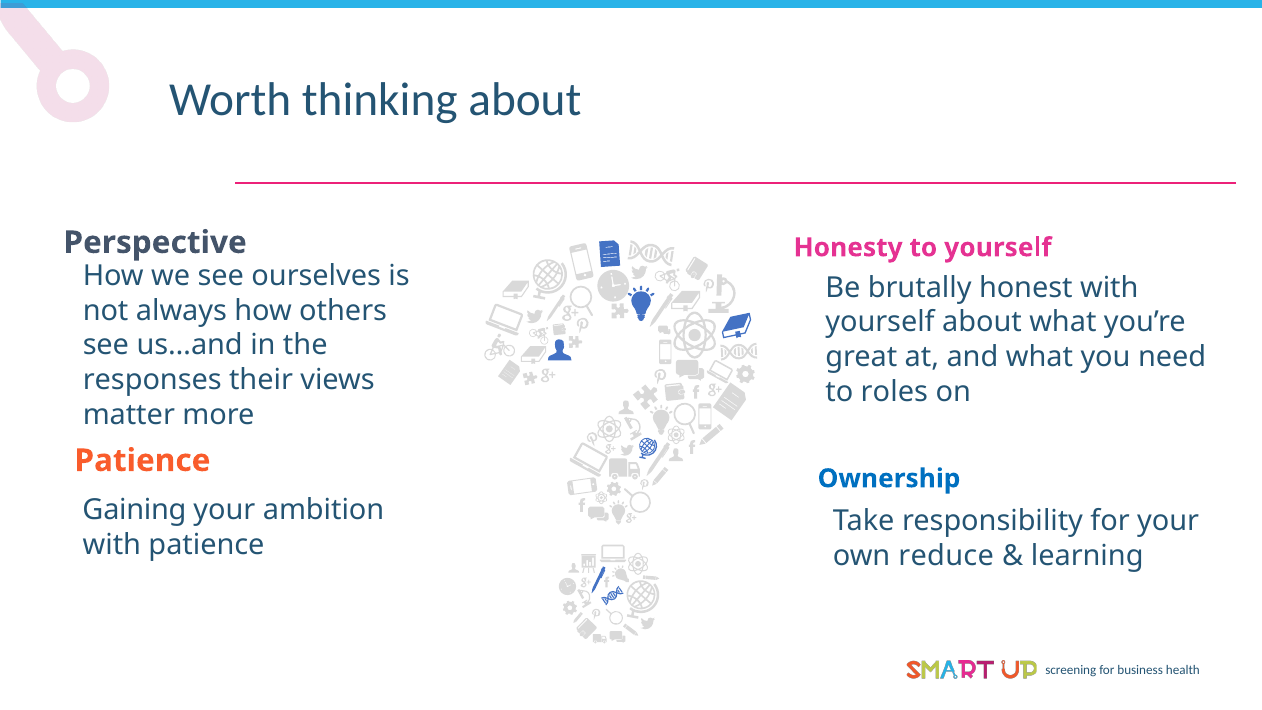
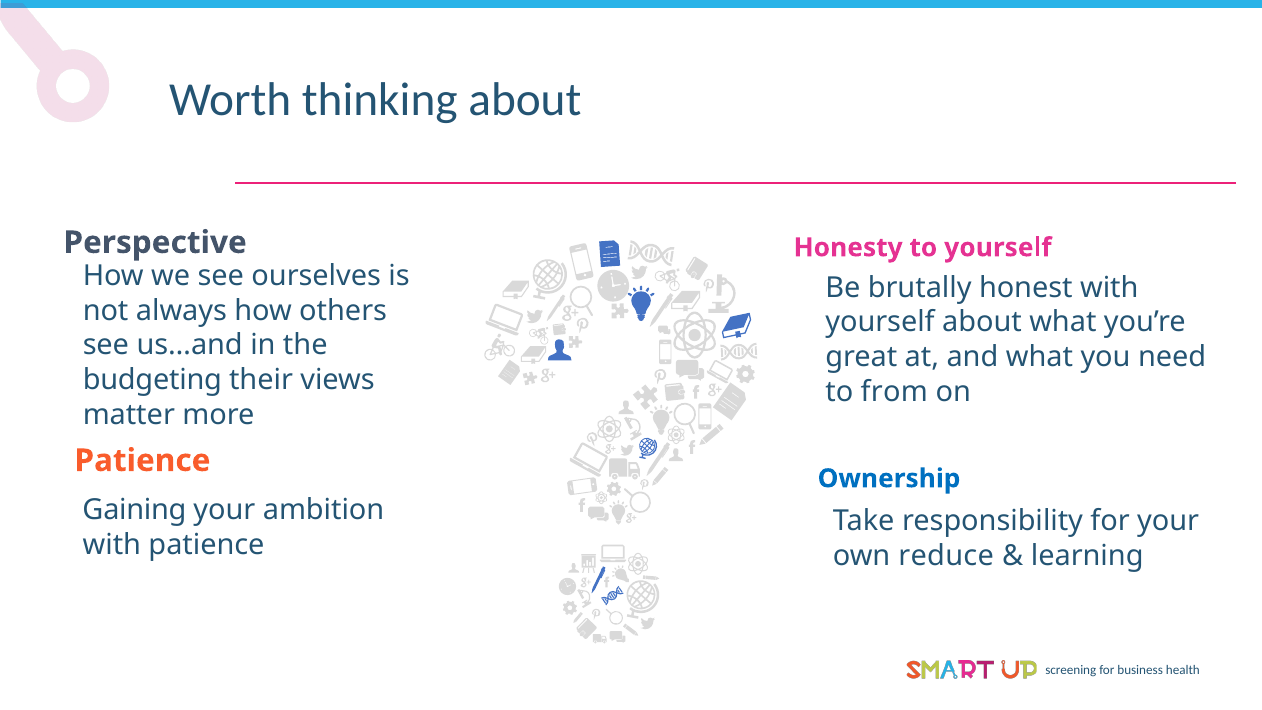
responses: responses -> budgeting
roles: roles -> from
